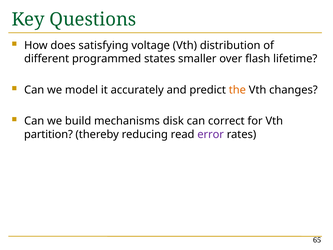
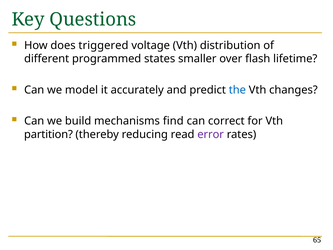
satisfying: satisfying -> triggered
the colour: orange -> blue
disk: disk -> find
